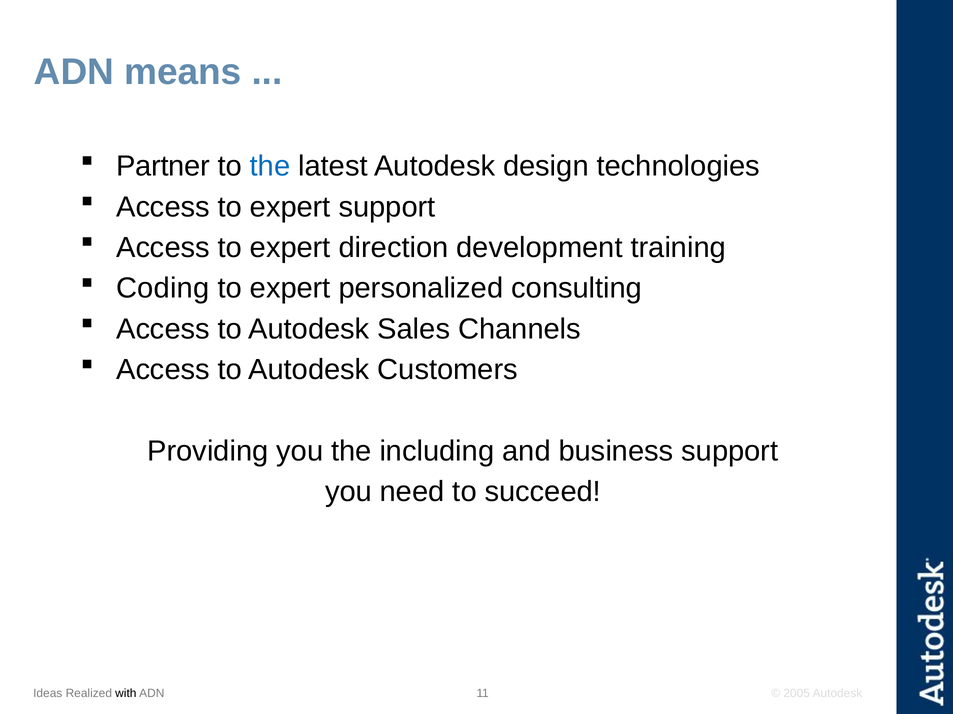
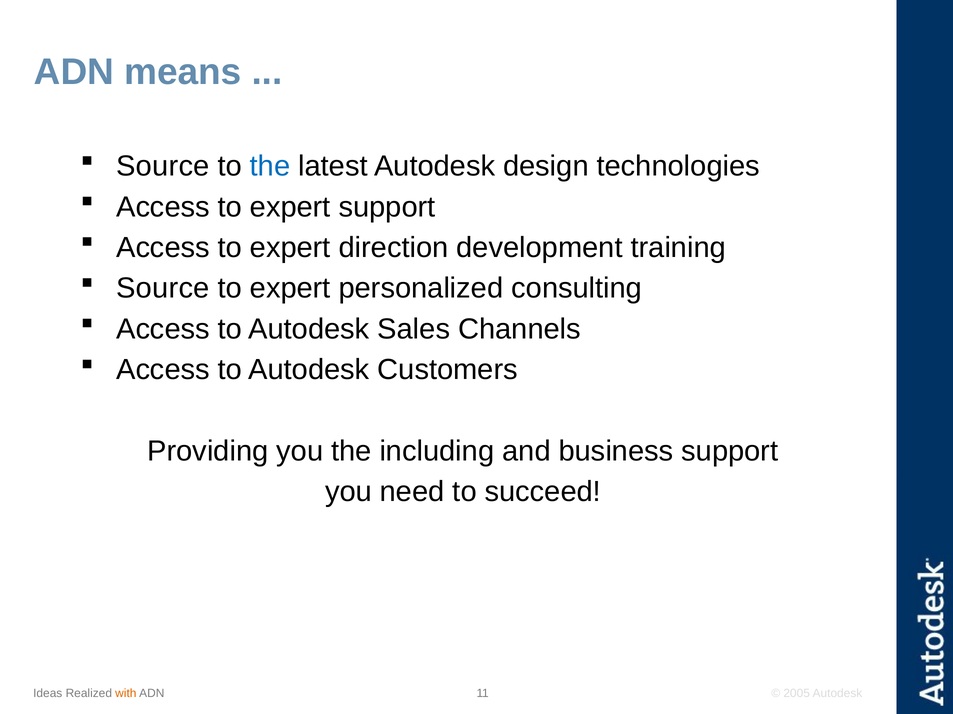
Partner at (163, 166): Partner -> Source
Coding at (163, 289): Coding -> Source
with colour: black -> orange
